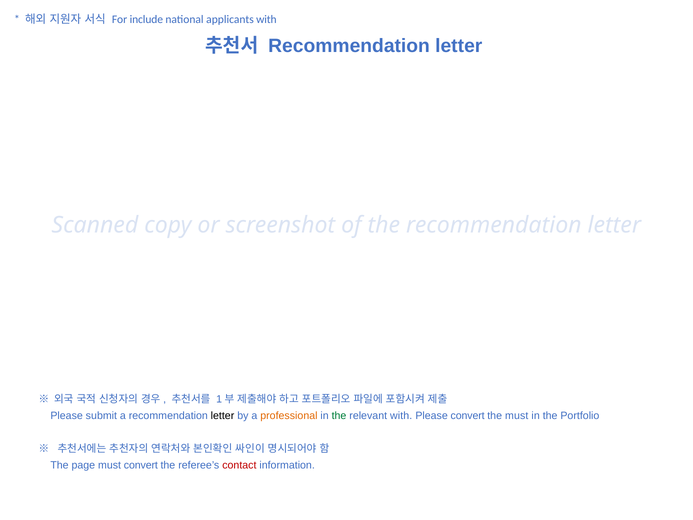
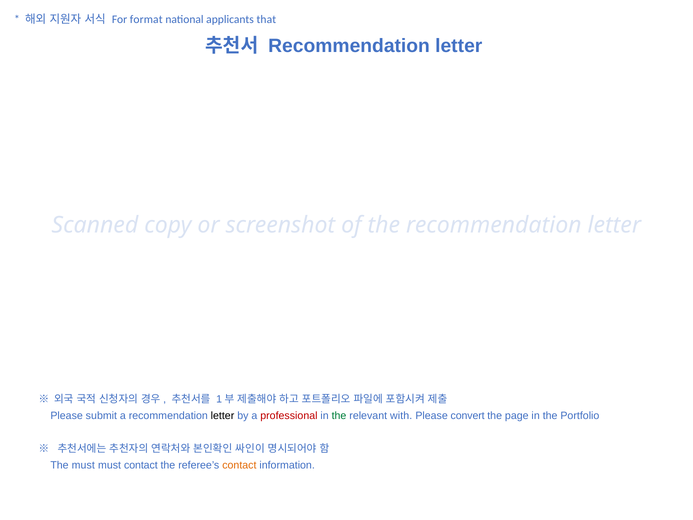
include: include -> format
applicants with: with -> that
professional colour: orange -> red
the must: must -> page
The page: page -> must
must convert: convert -> contact
contact at (239, 465) colour: red -> orange
